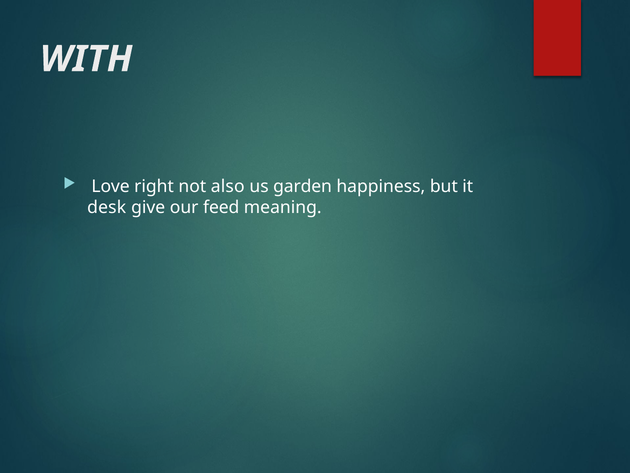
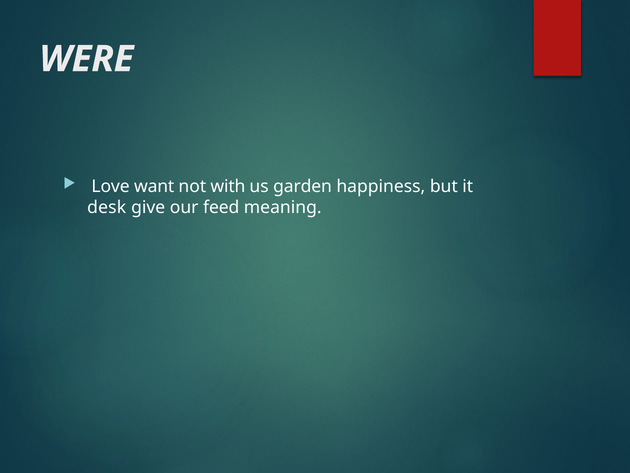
WITH: WITH -> WERE
right: right -> want
also: also -> with
